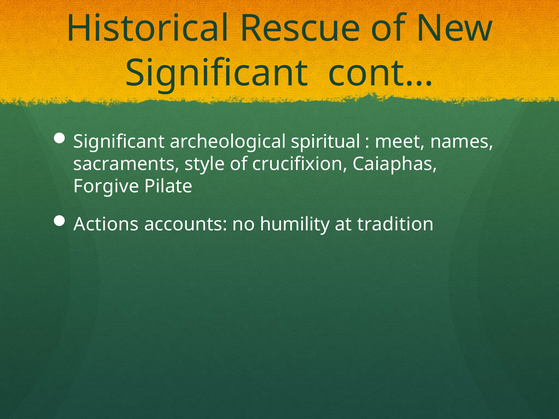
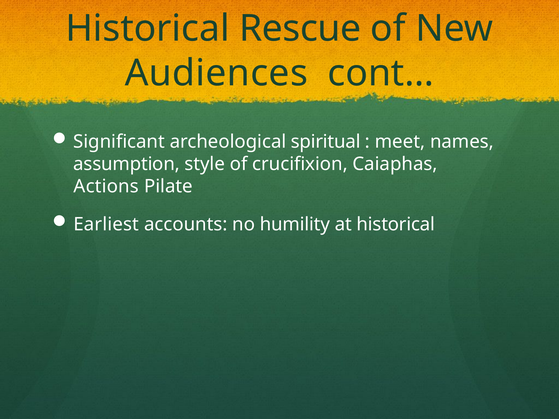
Significant at (216, 73): Significant -> Audiences
sacraments: sacraments -> assumption
Forgive: Forgive -> Actions
Actions: Actions -> Earliest
at tradition: tradition -> historical
